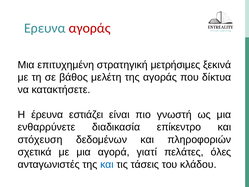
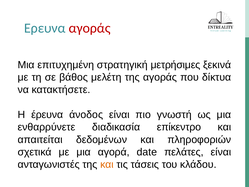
εστιάζει: εστιάζει -> άνοδος
στόχευση: στόχευση -> απαιτείται
γιατί: γιατί -> date
πελάτες όλες: όλες -> είναι
και at (107, 164) colour: blue -> orange
